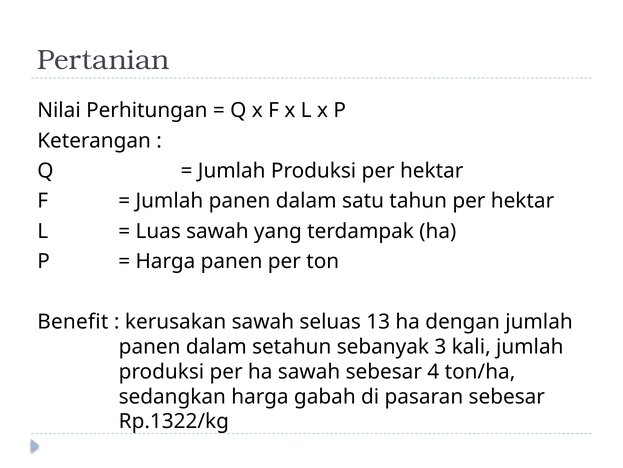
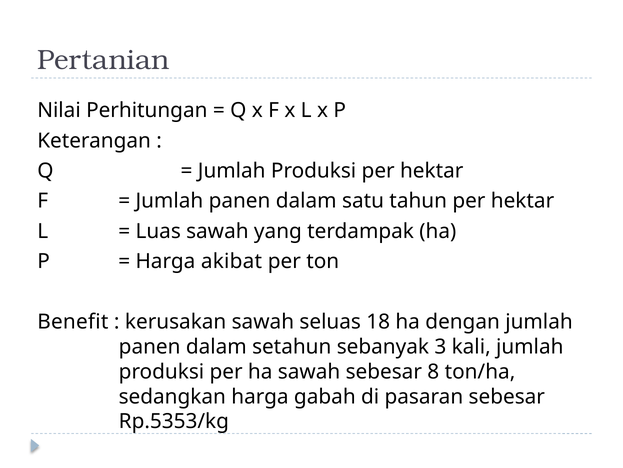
Harga panen: panen -> akibat
13: 13 -> 18
4: 4 -> 8
Rp.1322/kg: Rp.1322/kg -> Rp.5353/kg
